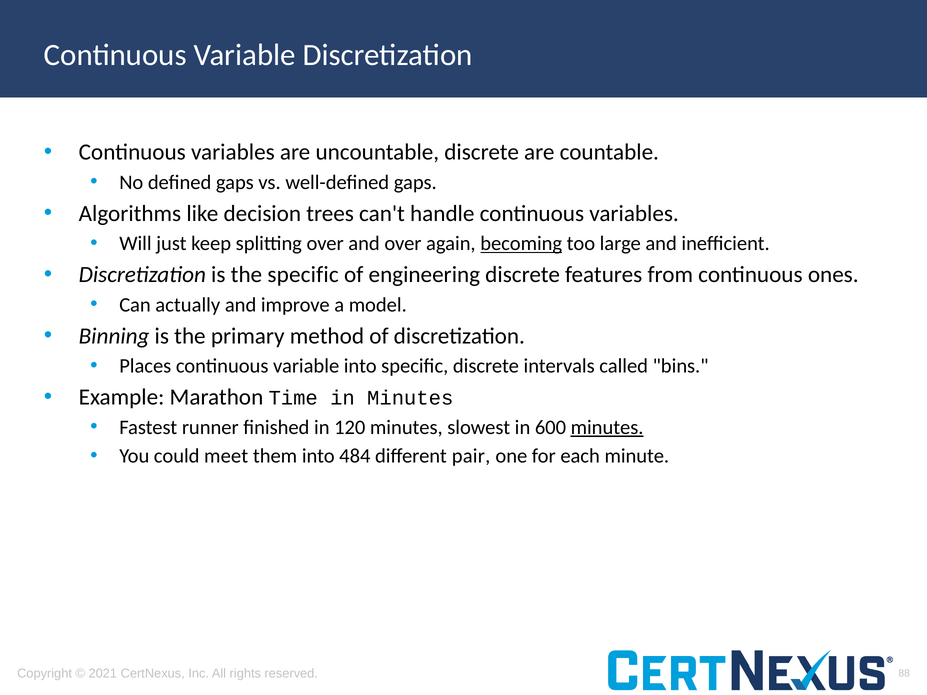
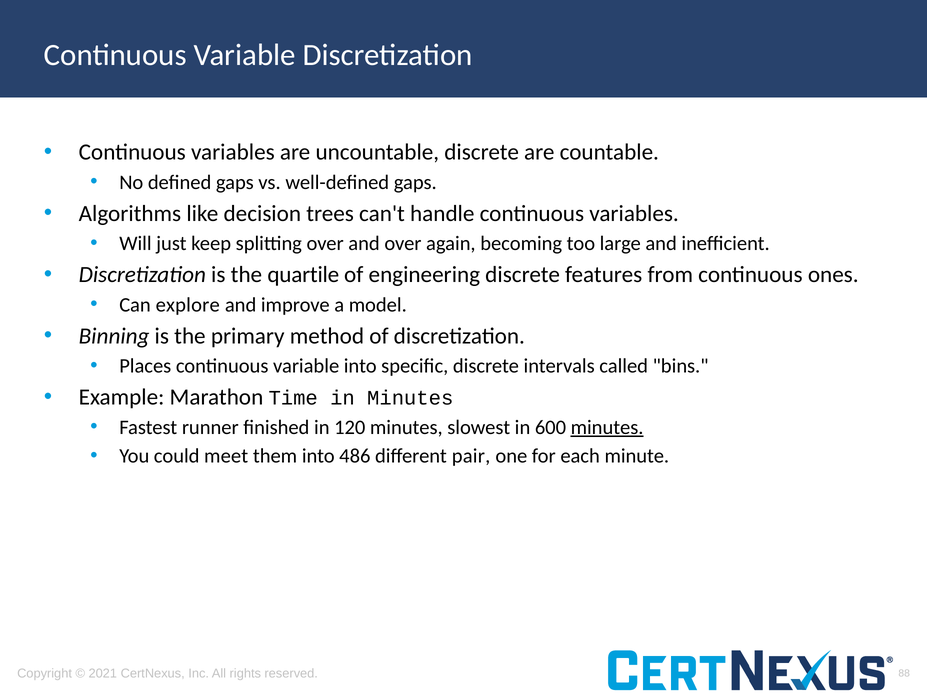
becoming underline: present -> none
the specific: specific -> quartile
actually: actually -> explore
484: 484 -> 486
